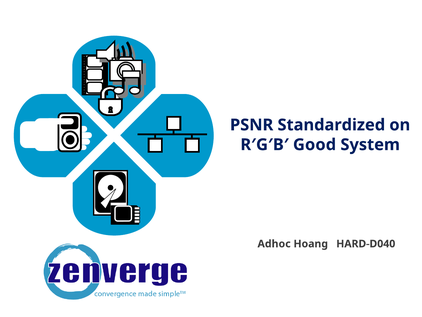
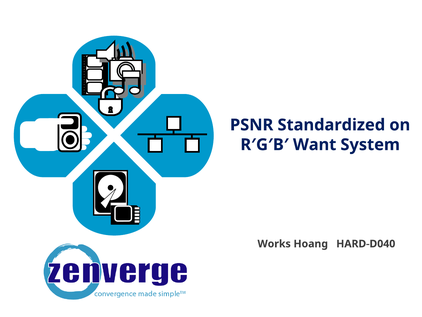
Good: Good -> Want
Adhoc: Adhoc -> Works
